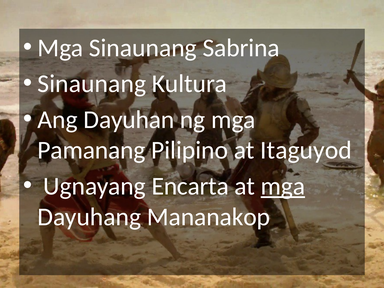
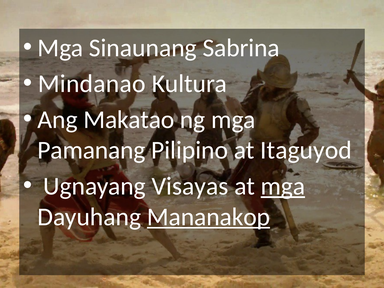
Sinaunang at (92, 84): Sinaunang -> Mindanao
Dayuhan: Dayuhan -> Makatao
Encarta: Encarta -> Visayas
Mananakop underline: none -> present
